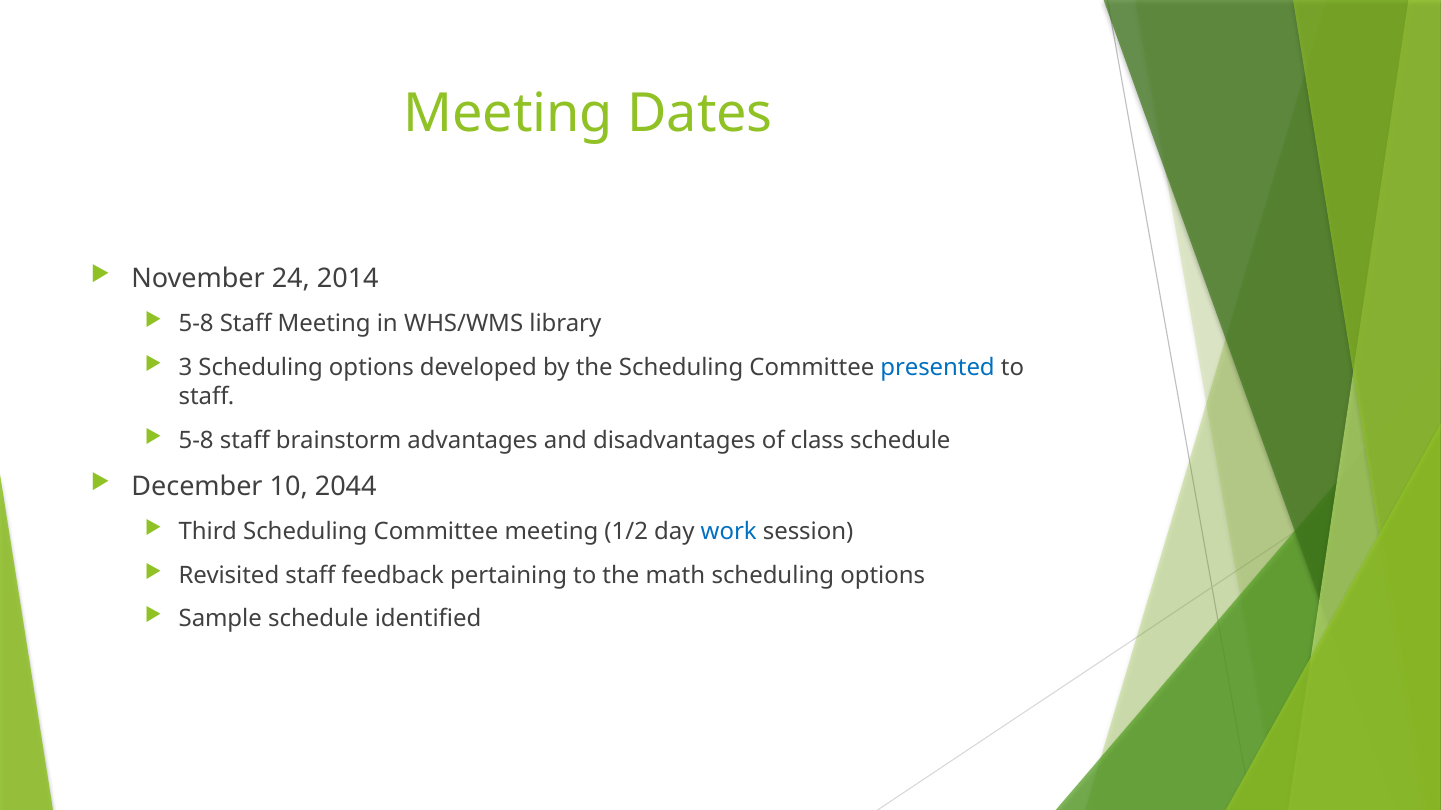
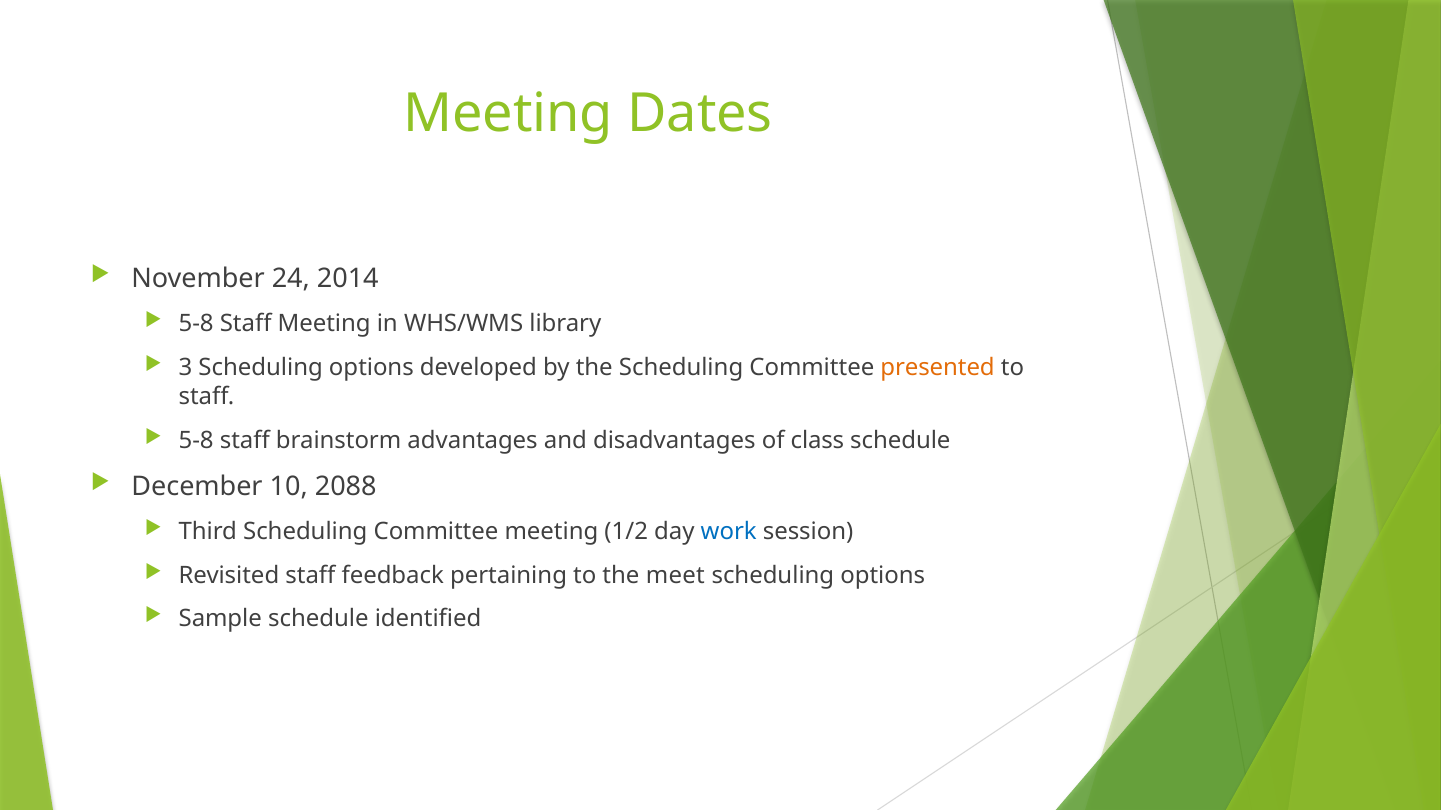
presented colour: blue -> orange
2044: 2044 -> 2088
math: math -> meet
